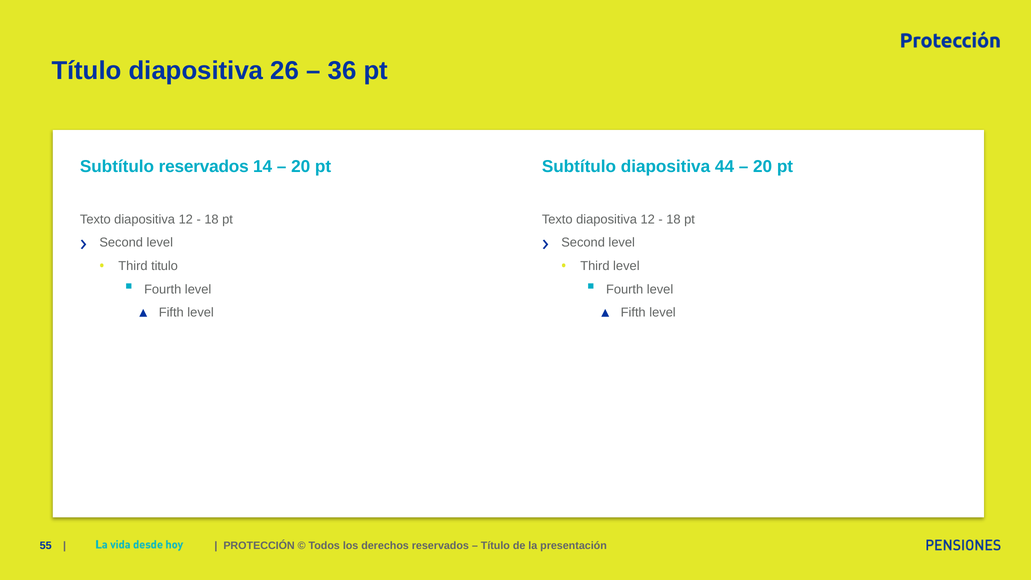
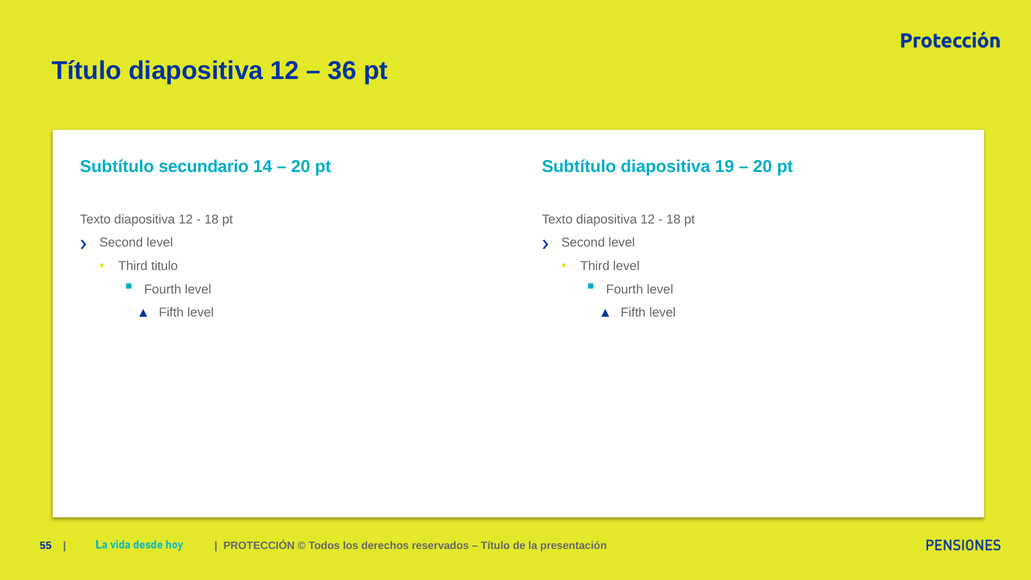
Título diapositiva 26: 26 -> 12
Subtítulo reservados: reservados -> secundario
44: 44 -> 19
